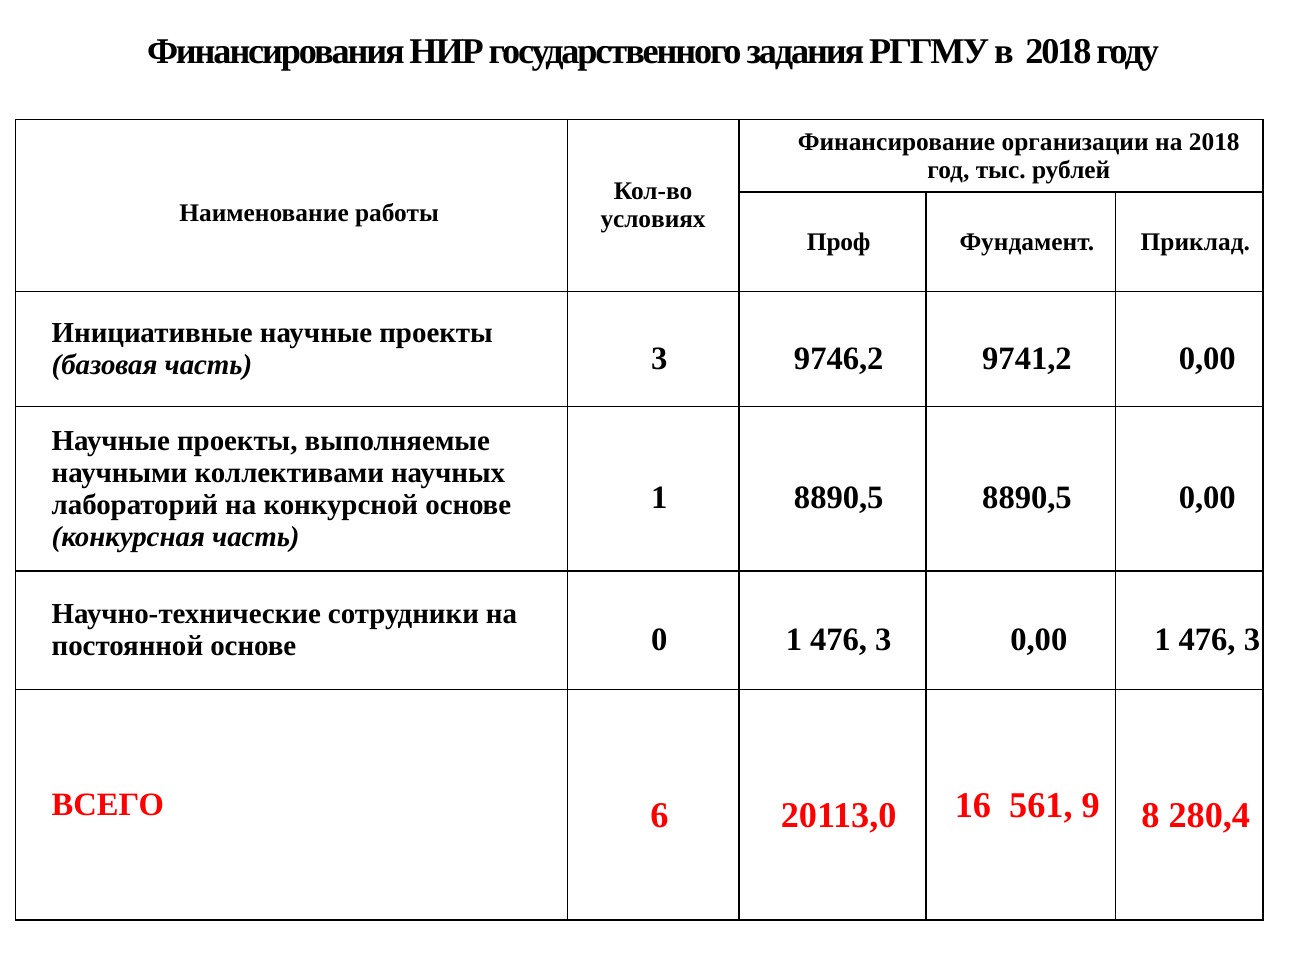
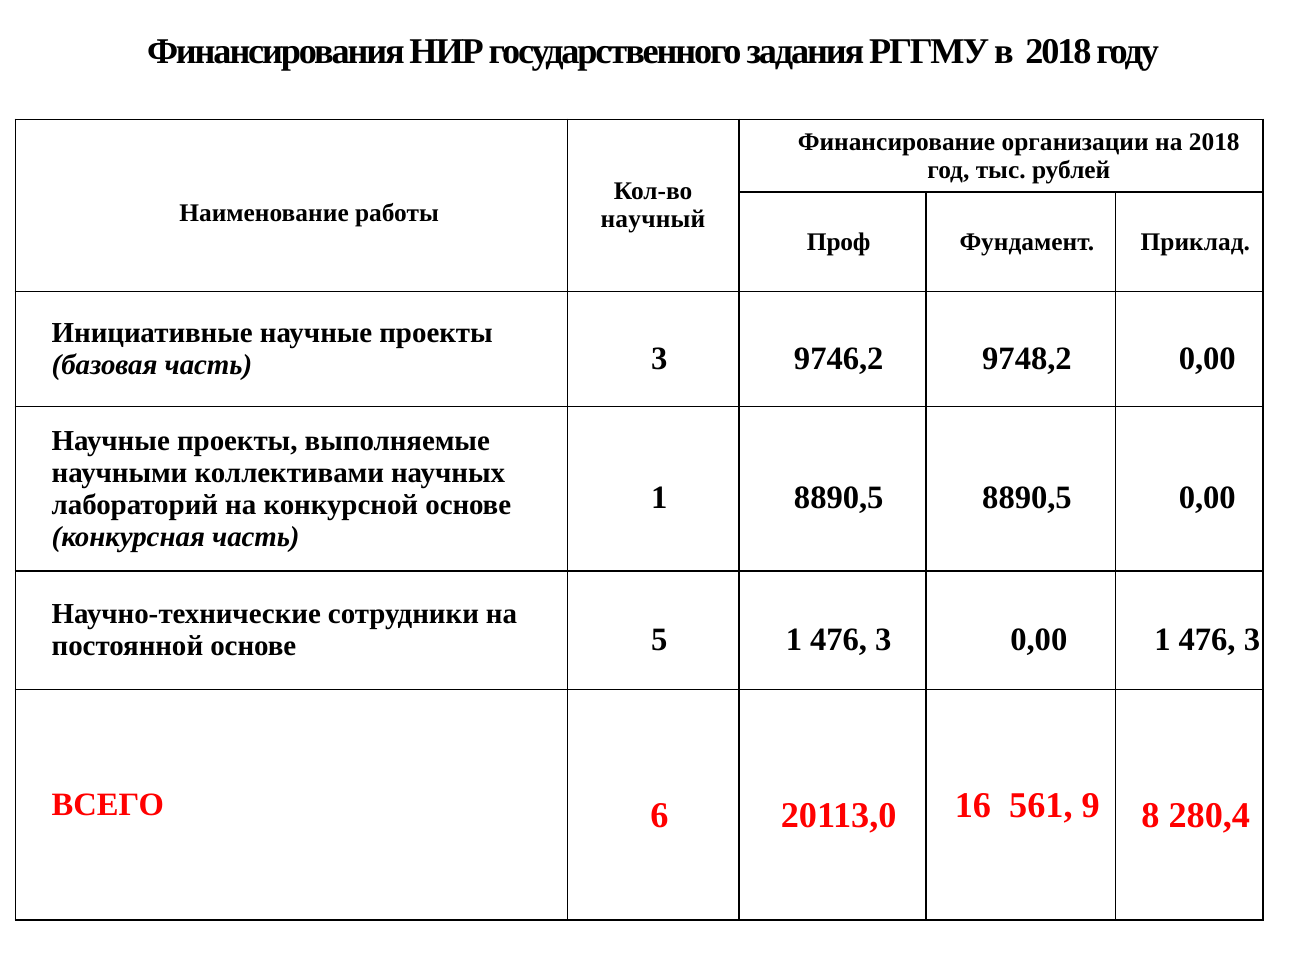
условиях: условиях -> научный
9741,2: 9741,2 -> 9748,2
0: 0 -> 5
